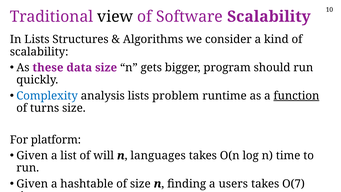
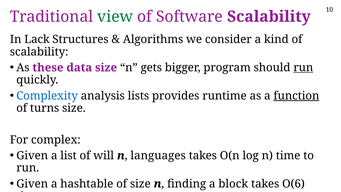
view colour: black -> green
In Lists: Lists -> Lack
run at (303, 68) underline: none -> present
lists problem: problem -> provides
platform: platform -> complex
users: users -> block
O(7: O(7 -> O(6
